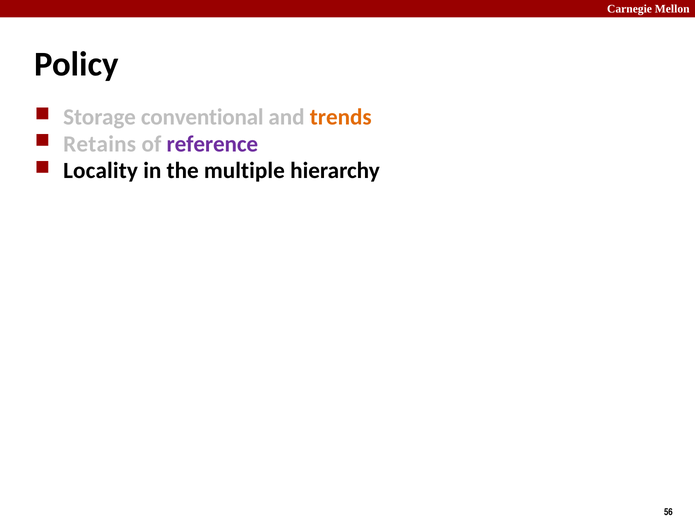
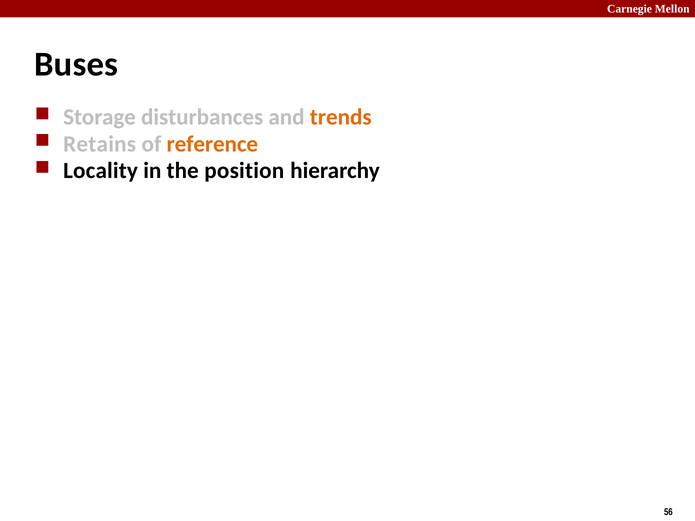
Policy: Policy -> Buses
conventional: conventional -> disturbances
reference colour: purple -> orange
multiple: multiple -> position
